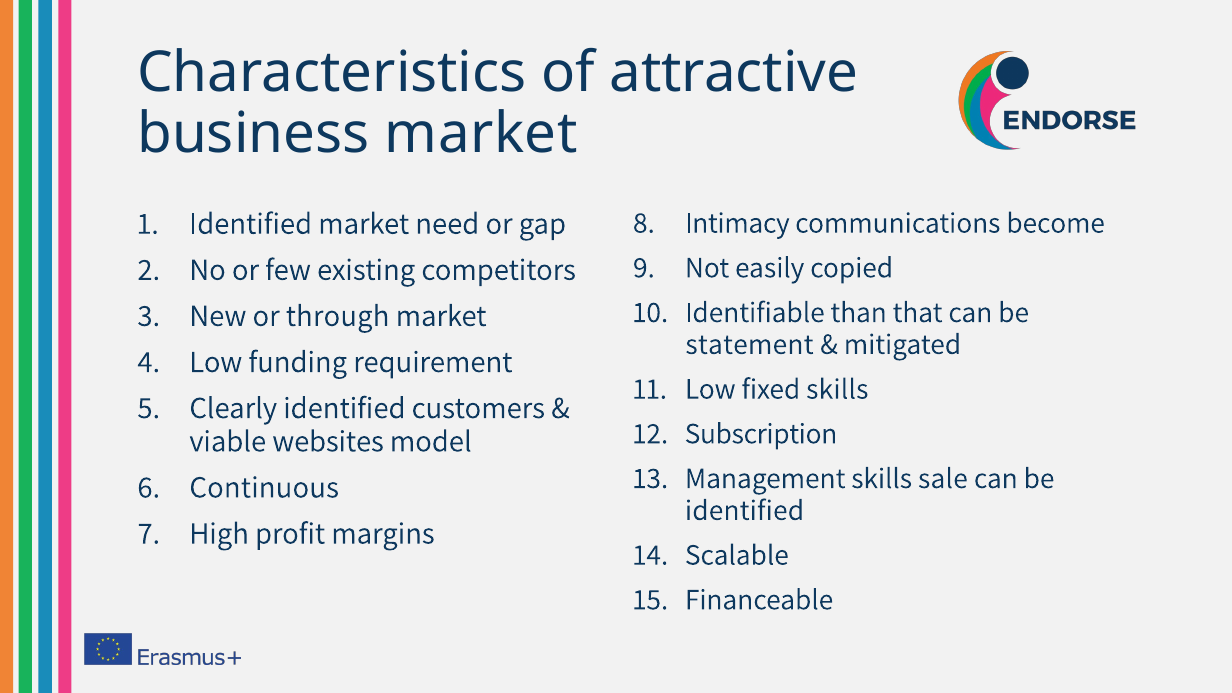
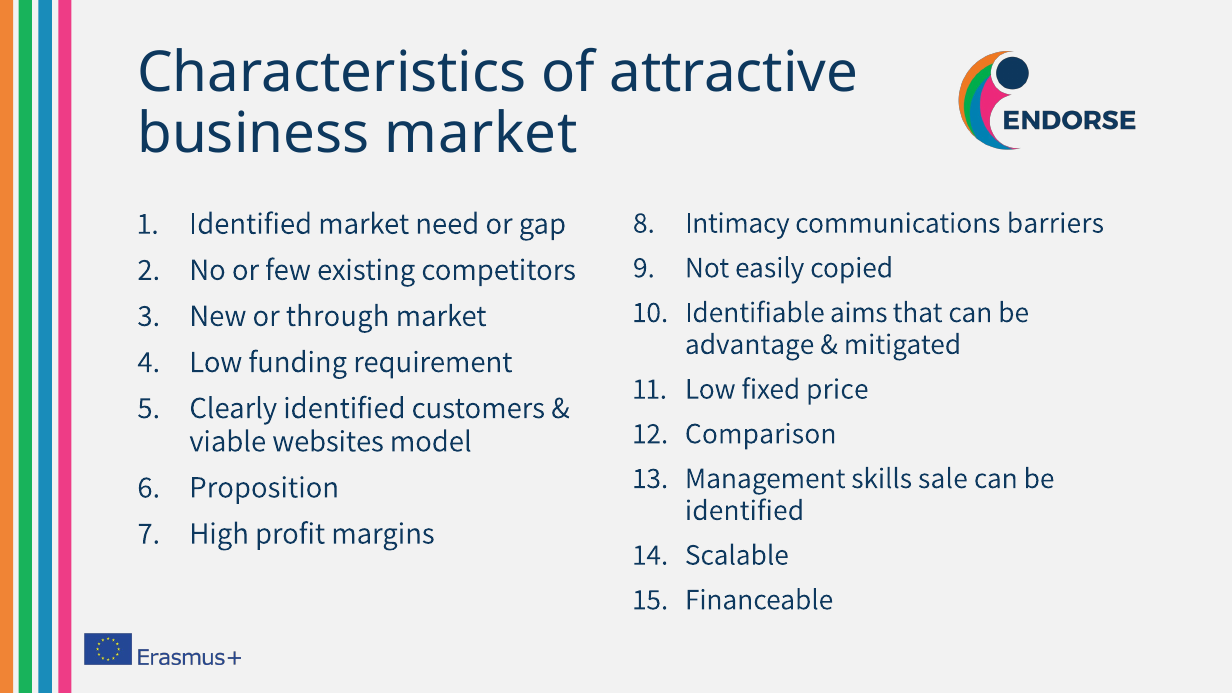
become: become -> barriers
than: than -> aims
statement: statement -> advantage
fixed skills: skills -> price
Subscription: Subscription -> Comparison
Continuous: Continuous -> Proposition
